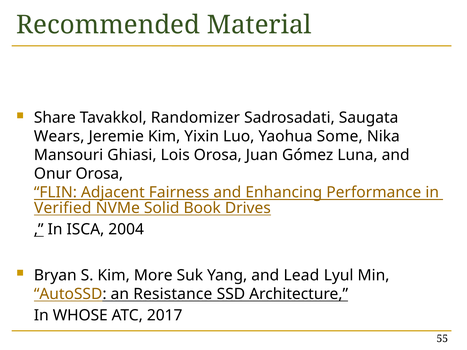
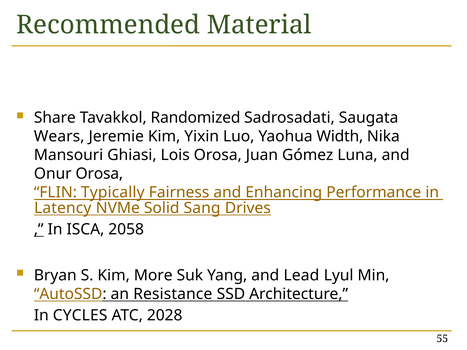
Randomizer: Randomizer -> Randomized
Some: Some -> Width
Adjacent: Adjacent -> Typically
Verified: Verified -> Latency
Book: Book -> Sang
2004: 2004 -> 2058
WHOSE: WHOSE -> CYCLES
2017: 2017 -> 2028
